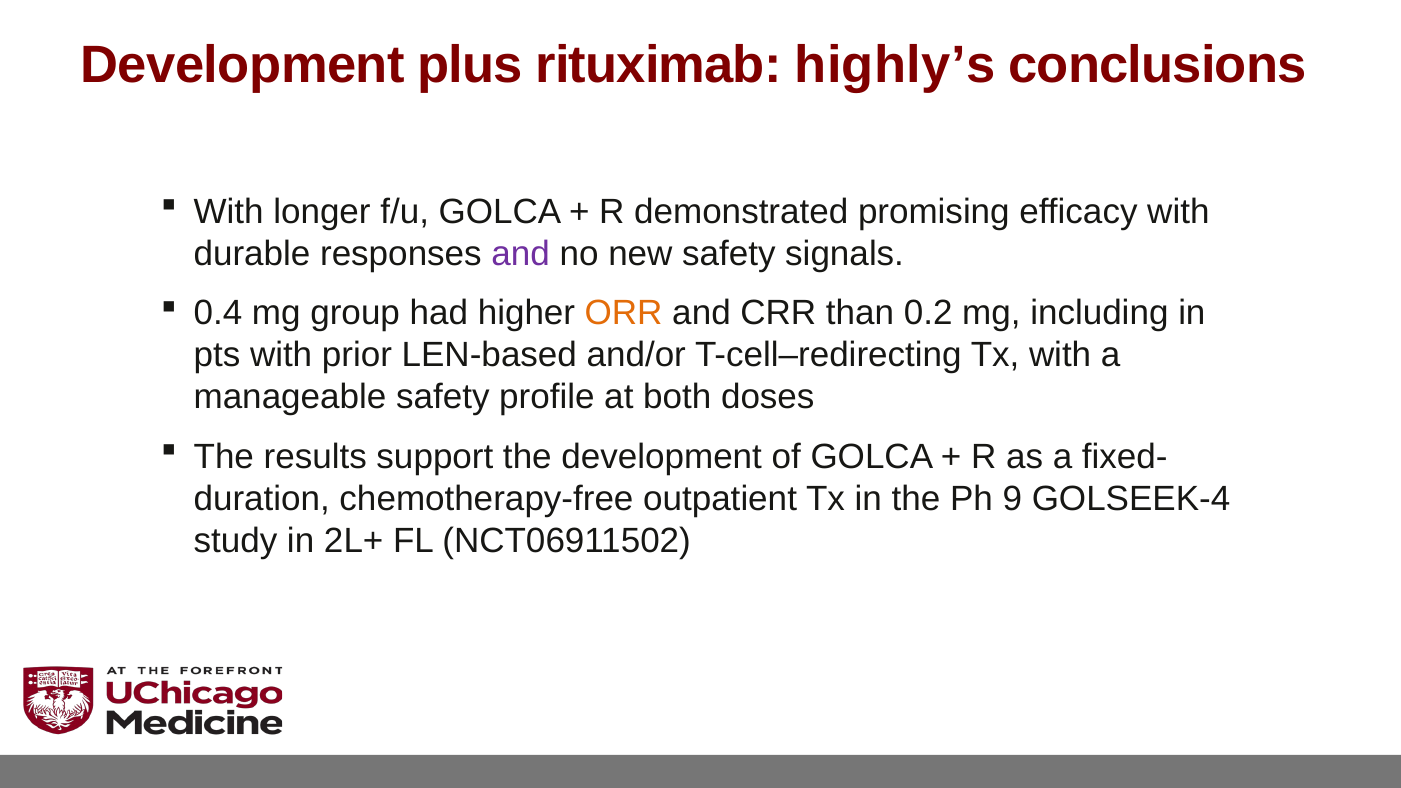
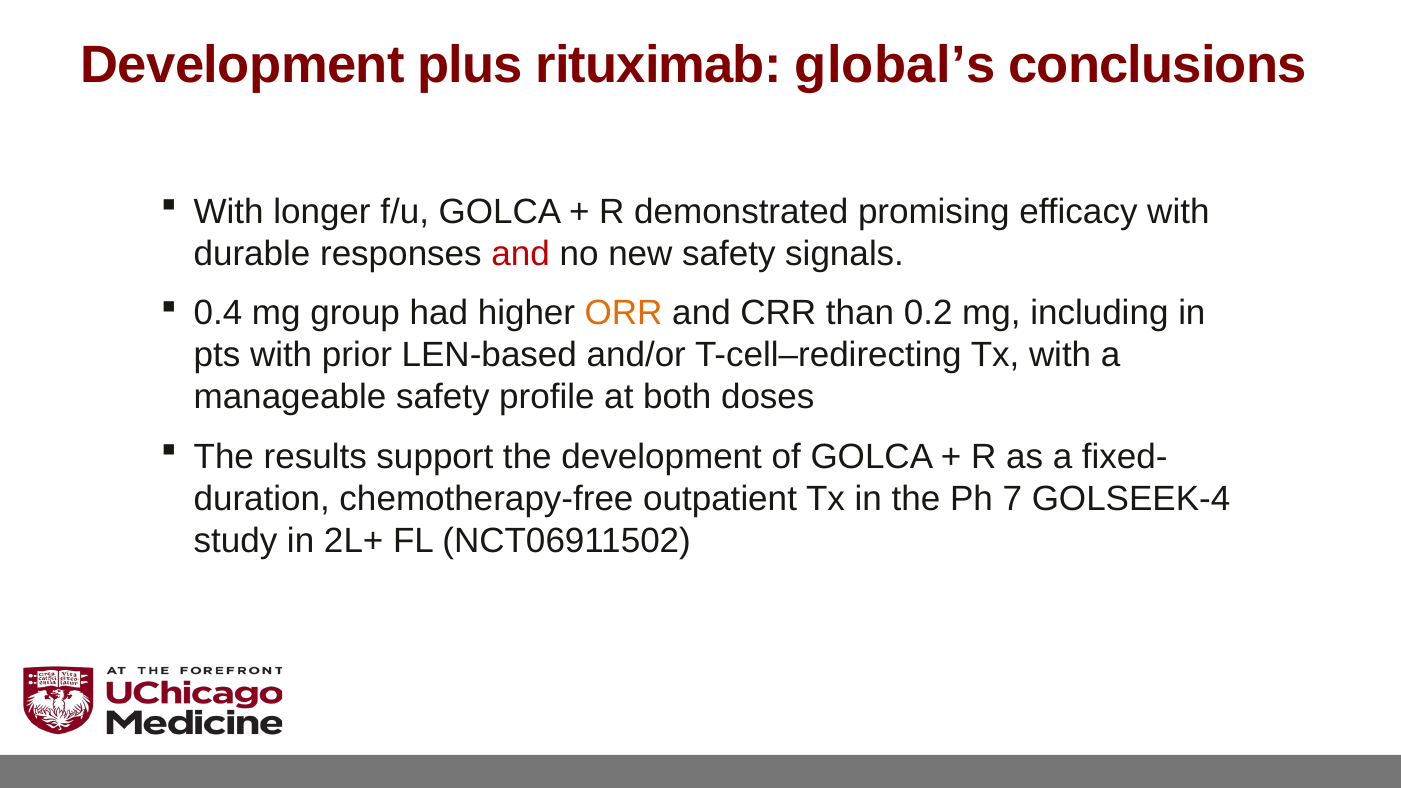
highly’s: highly’s -> global’s
and at (521, 254) colour: purple -> red
9: 9 -> 7
